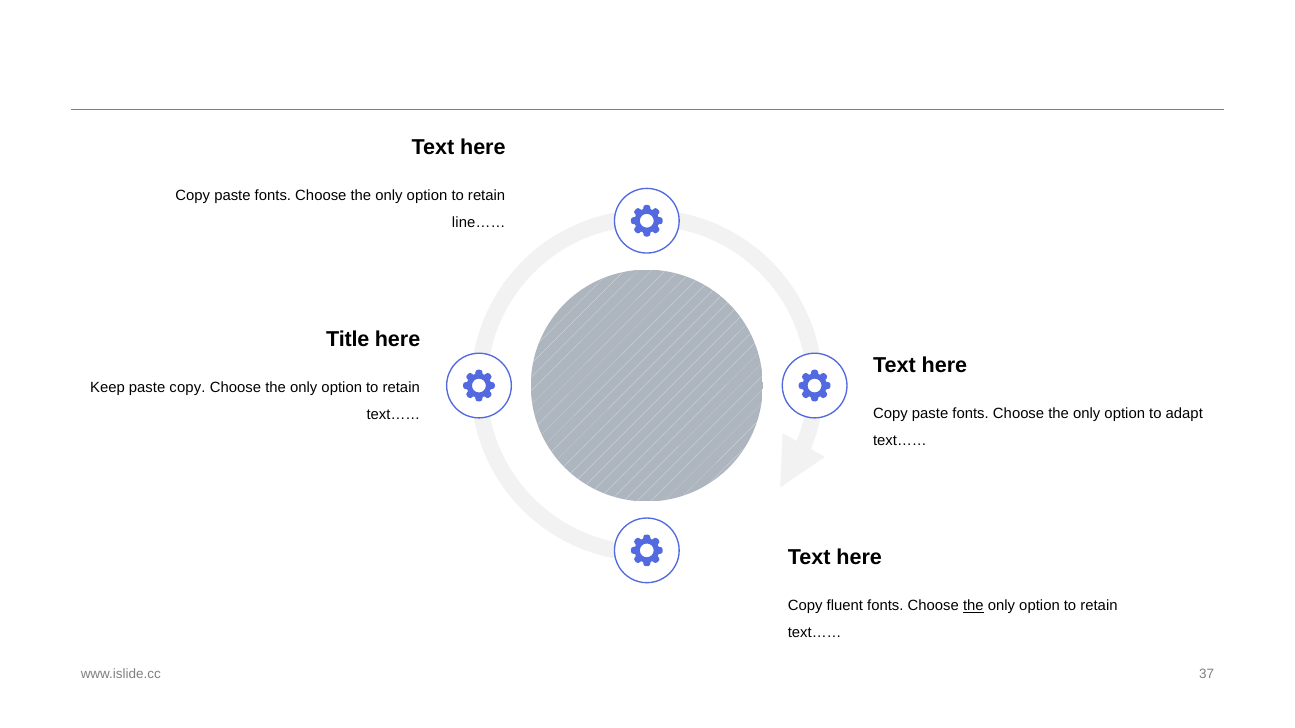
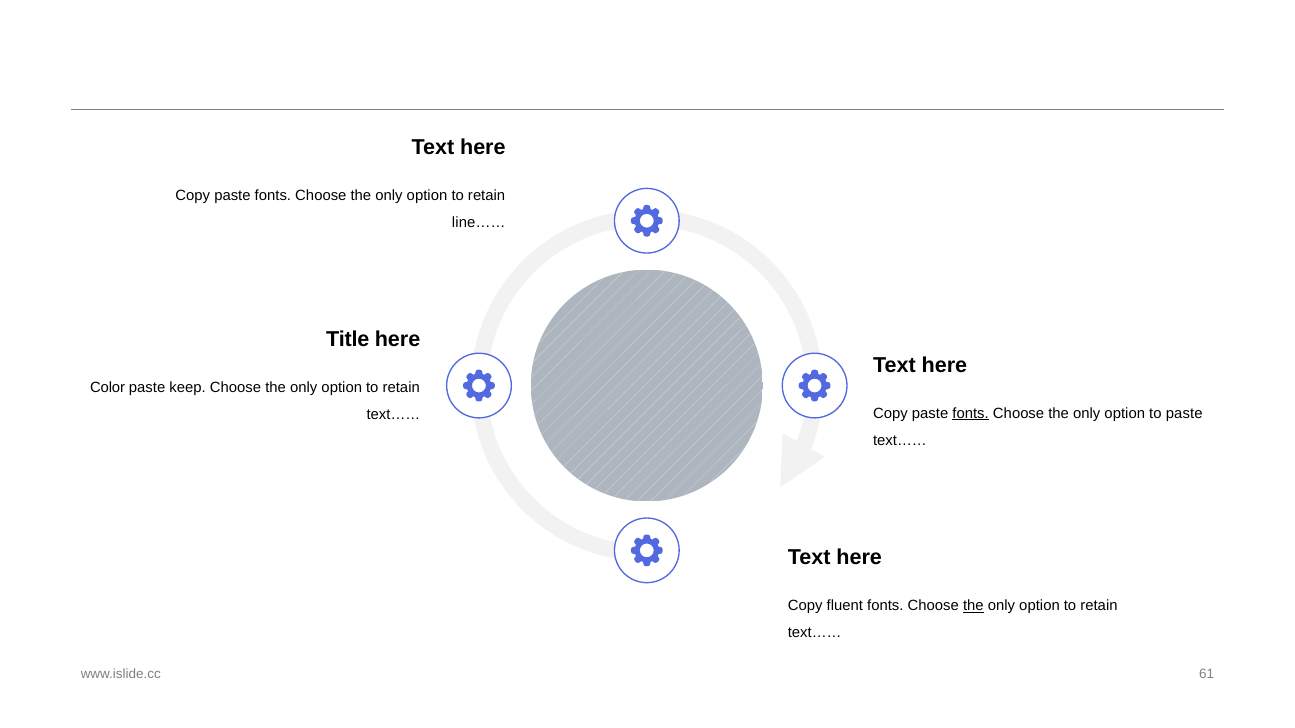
Keep: Keep -> Color
paste copy: copy -> keep
fonts at (971, 414) underline: none -> present
to adapt: adapt -> paste
37: 37 -> 61
